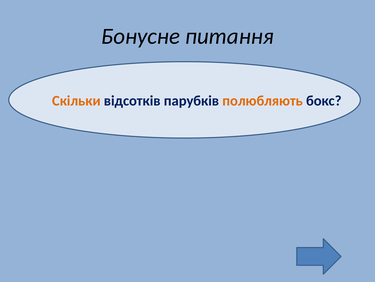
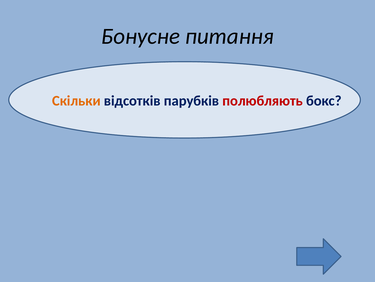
полюбляють colour: orange -> red
